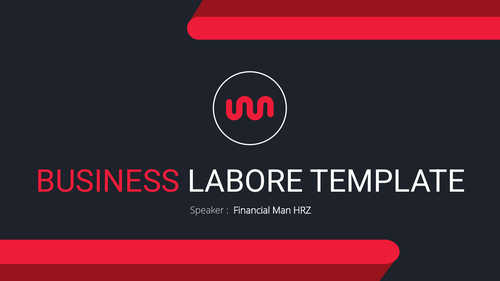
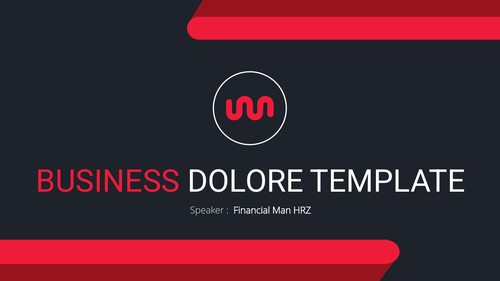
LABORE: LABORE -> DOLORE
